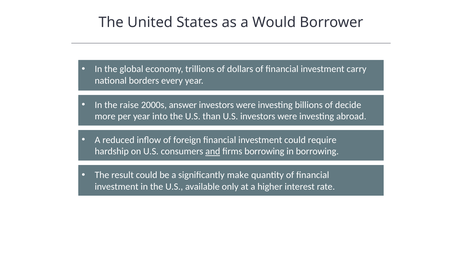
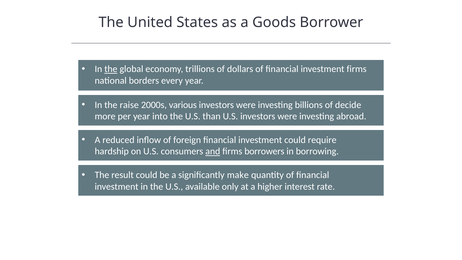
Would: Would -> Goods
the at (111, 69) underline: none -> present
investment carry: carry -> firms
answer: answer -> various
firms borrowing: borrowing -> borrowers
